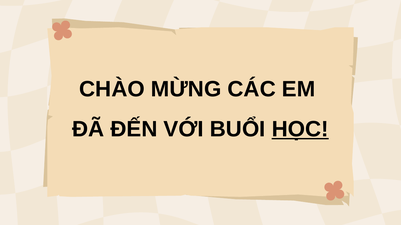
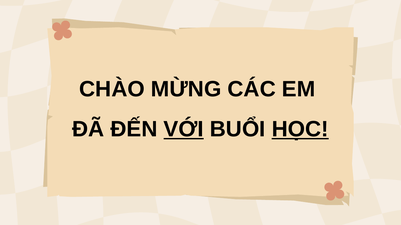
VỚI underline: none -> present
